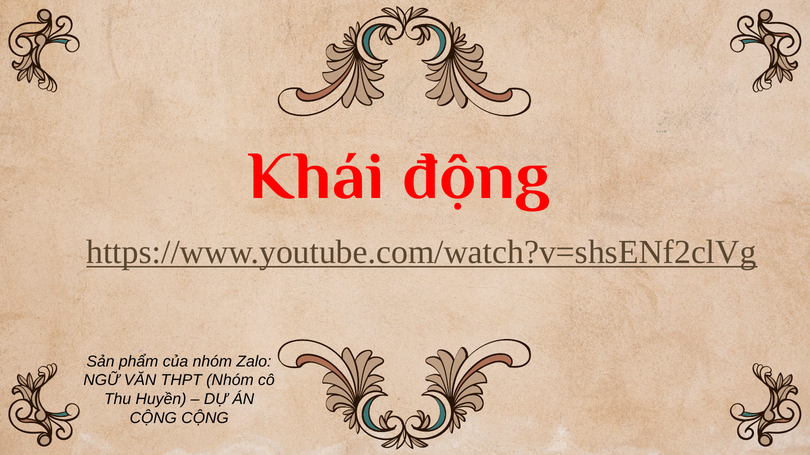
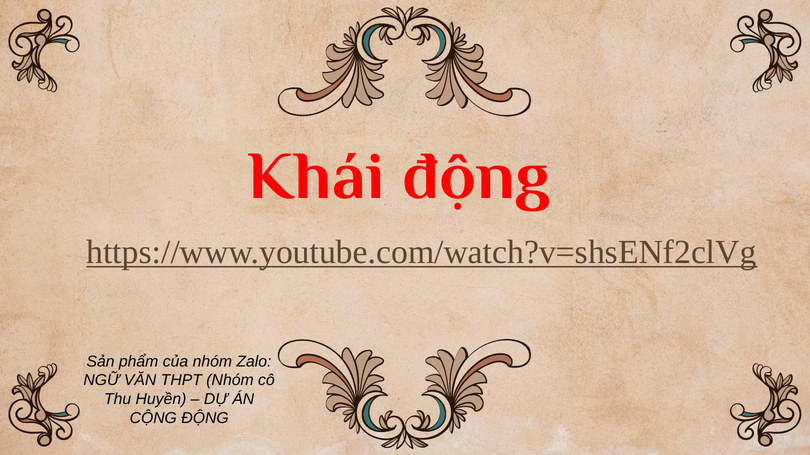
CỘNG CỘNG: CỘNG -> ĐỘNG
